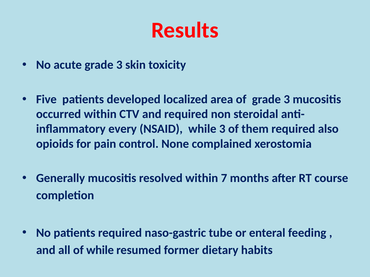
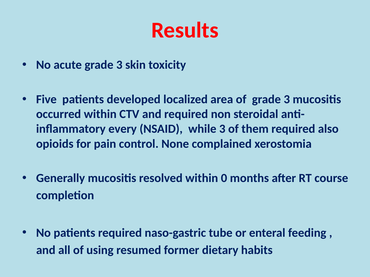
7: 7 -> 0
of while: while -> using
